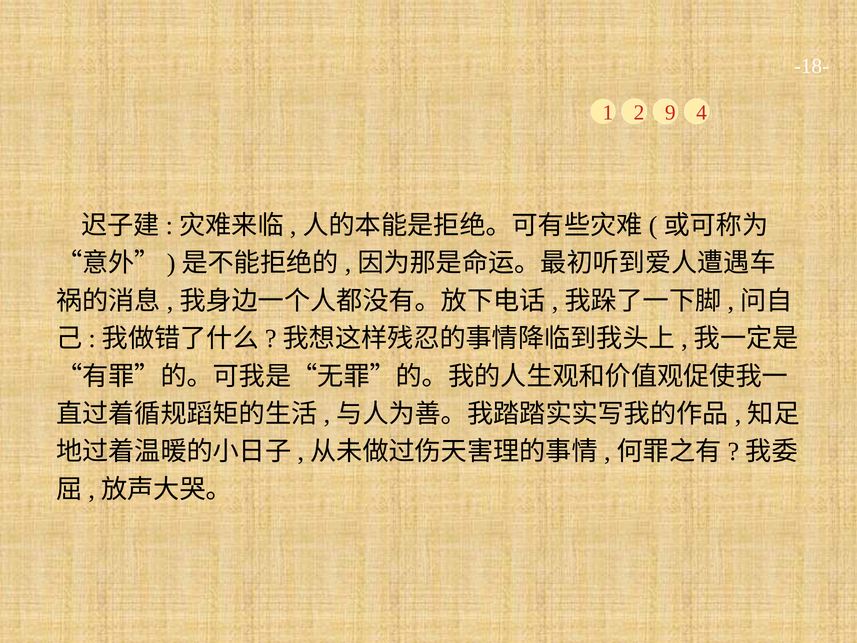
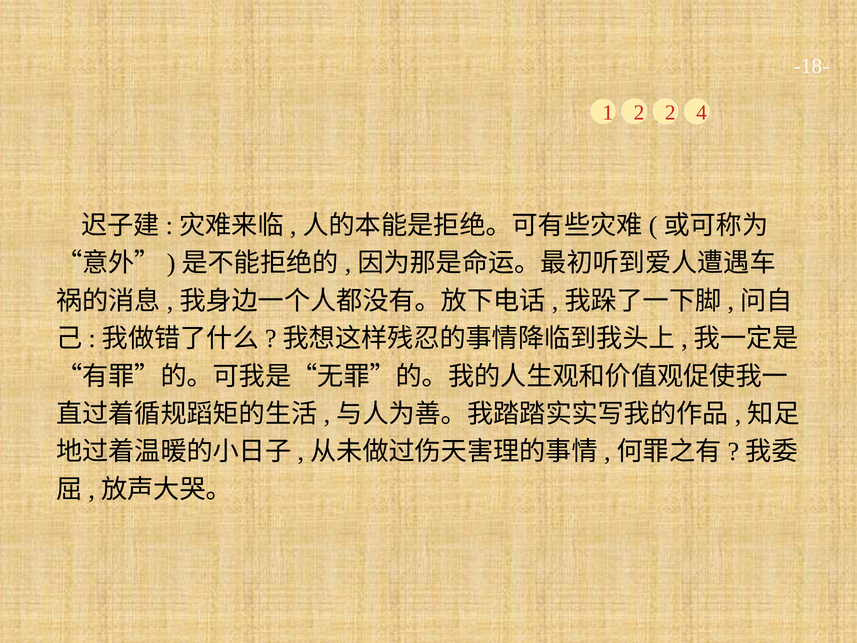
2 9: 9 -> 2
